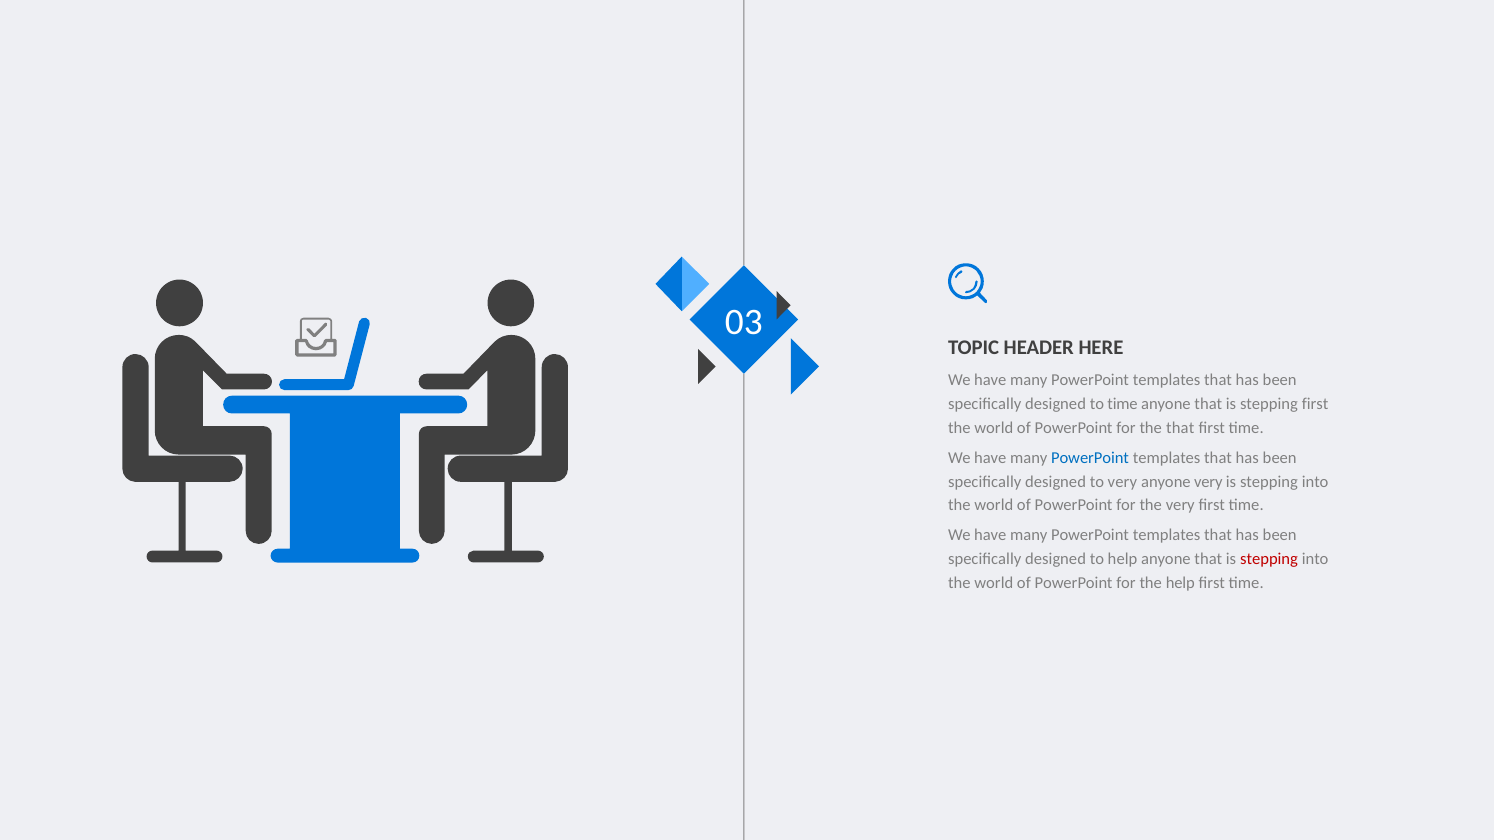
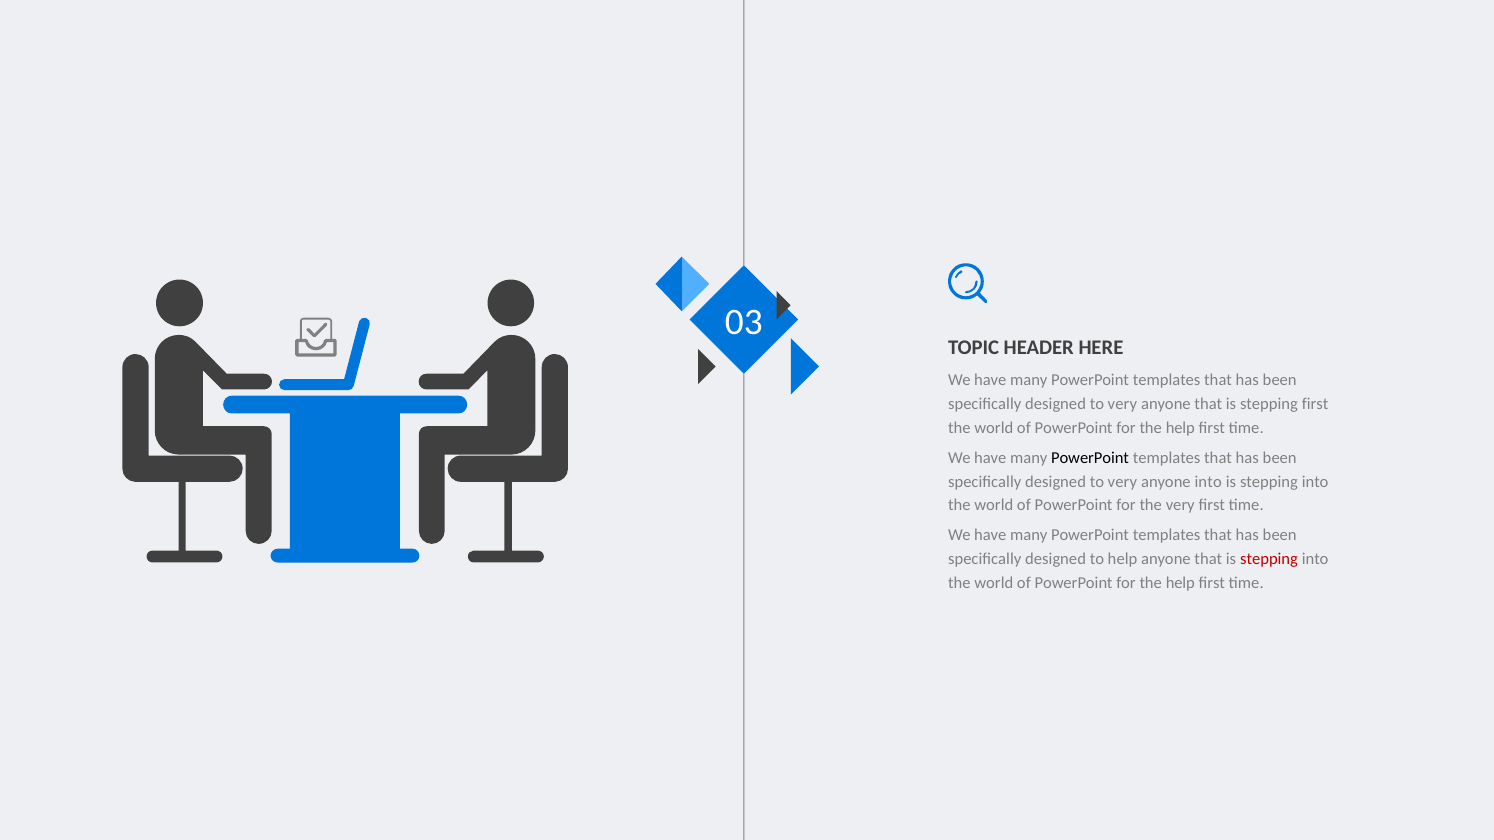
time at (1123, 404): time -> very
that at (1180, 428): that -> help
PowerPoint at (1090, 458) colour: blue -> black
anyone very: very -> into
